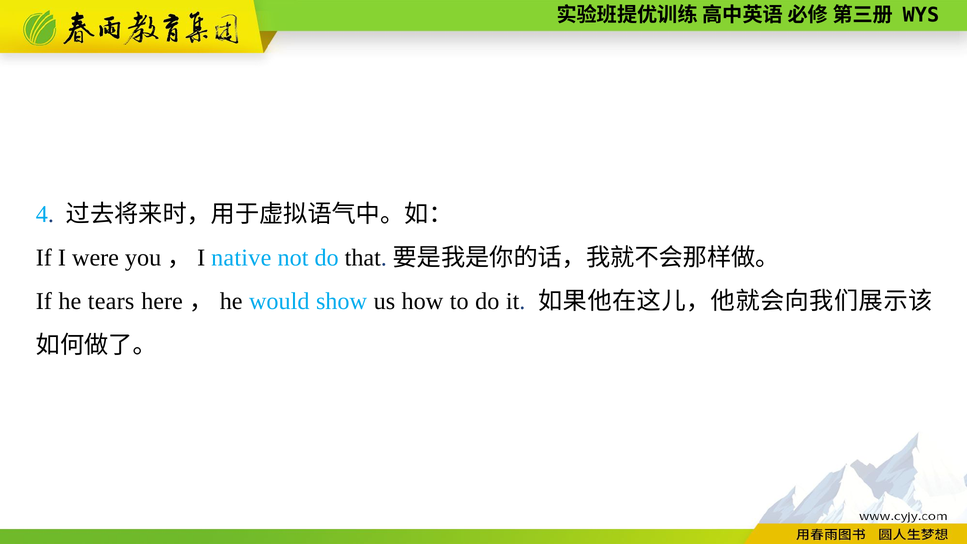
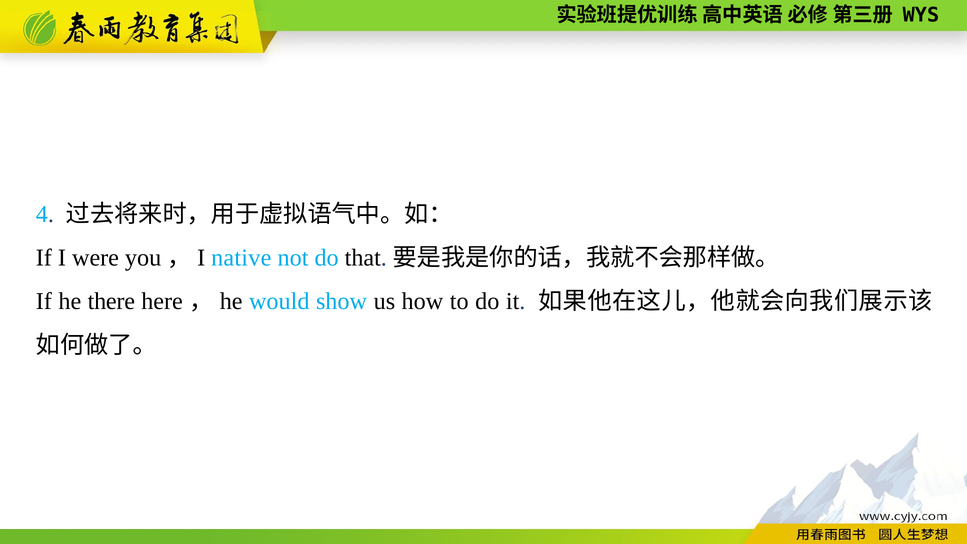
tears: tears -> there
